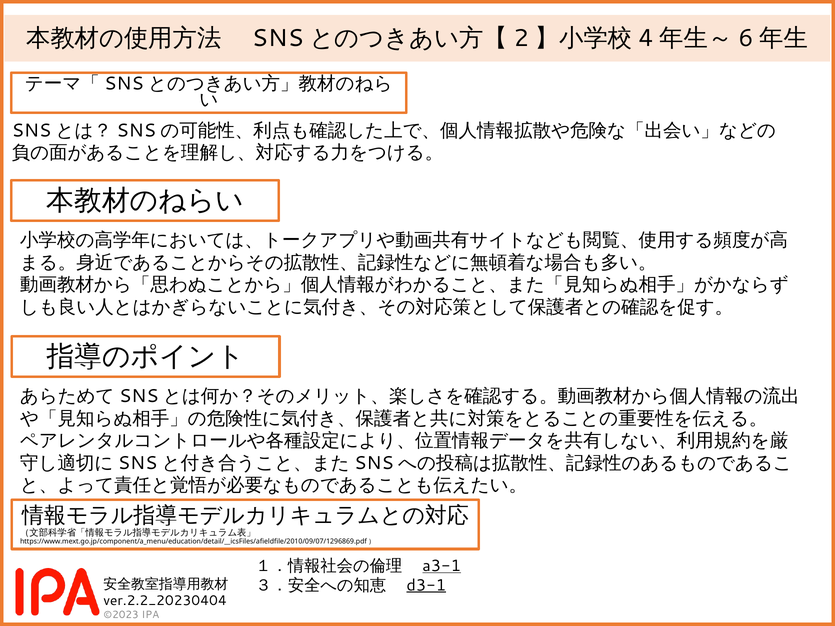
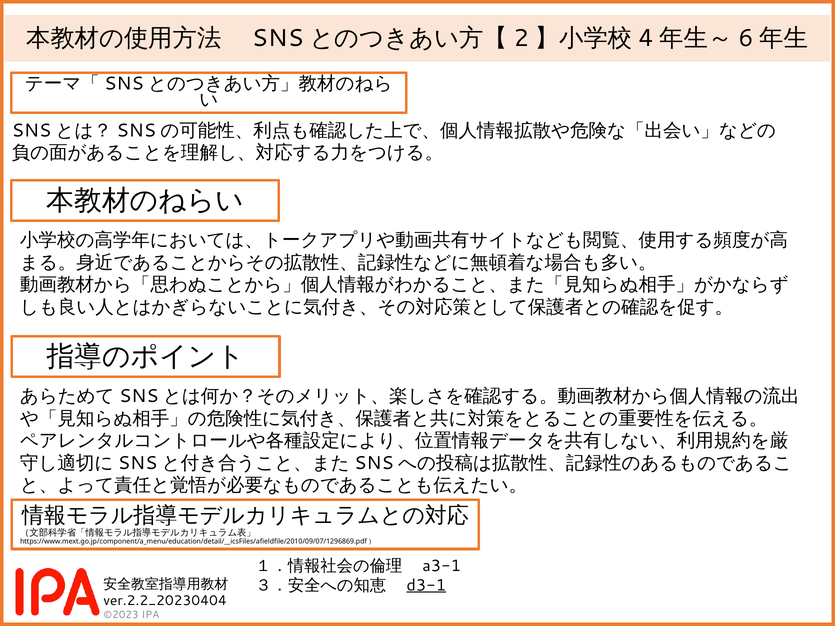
a3-1 underline: present -> none
